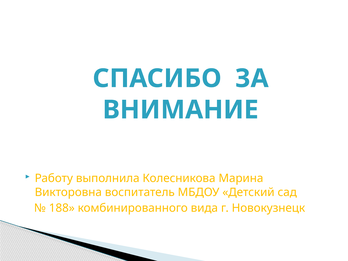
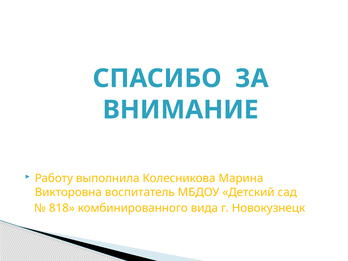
188: 188 -> 818
